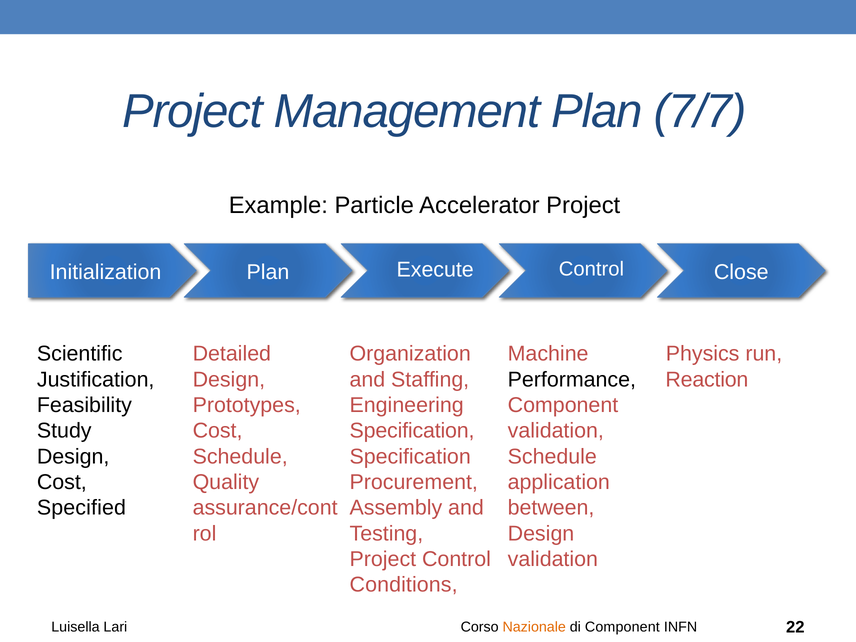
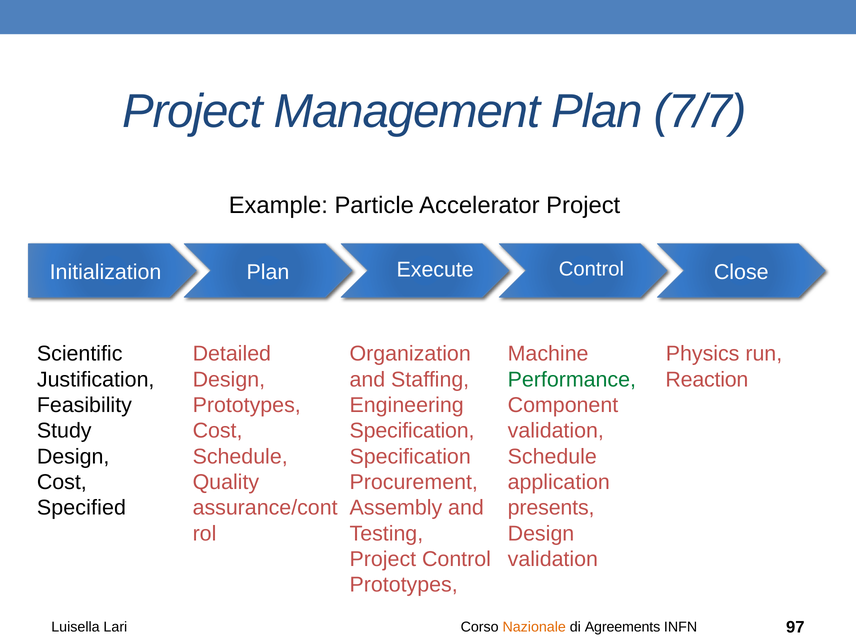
Performance colour: black -> green
between: between -> presents
Conditions at (404, 585): Conditions -> Prototypes
di Component: Component -> Agreements
22: 22 -> 97
